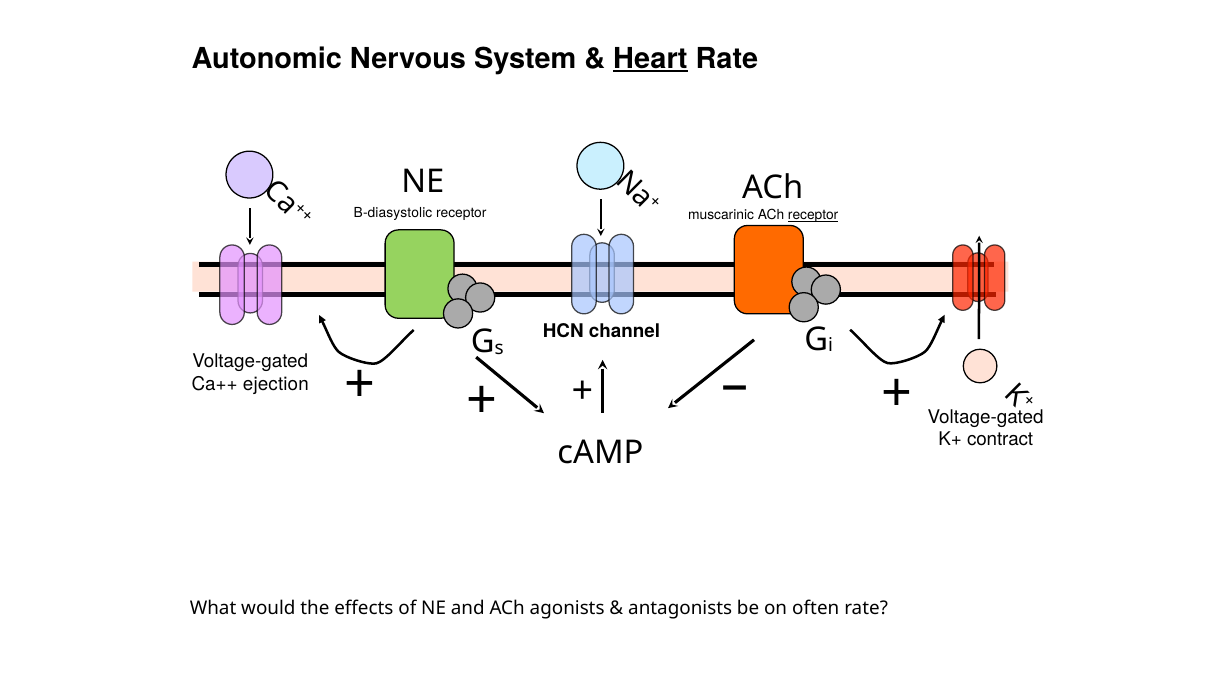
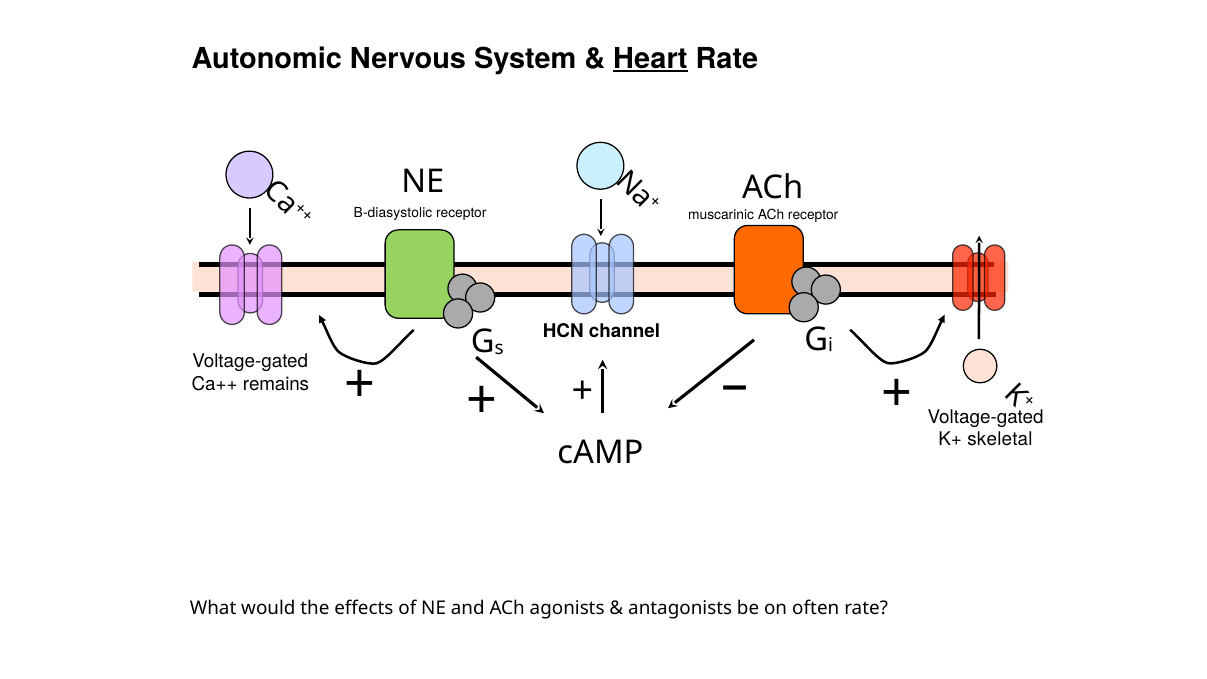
receptor at (813, 215) underline: present -> none
ejection: ejection -> remains
contract: contract -> skeletal
